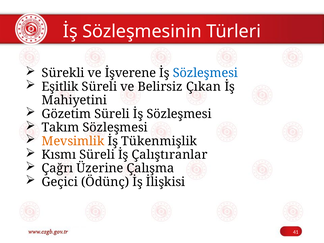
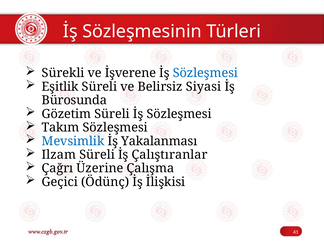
Çıkan: Çıkan -> Siyasi
Mahiyetini: Mahiyetini -> Bürosunda
Mevsimlik colour: orange -> blue
Tükenmişlik: Tükenmişlik -> Yakalanması
Kısmı: Kısmı -> Ilzam
